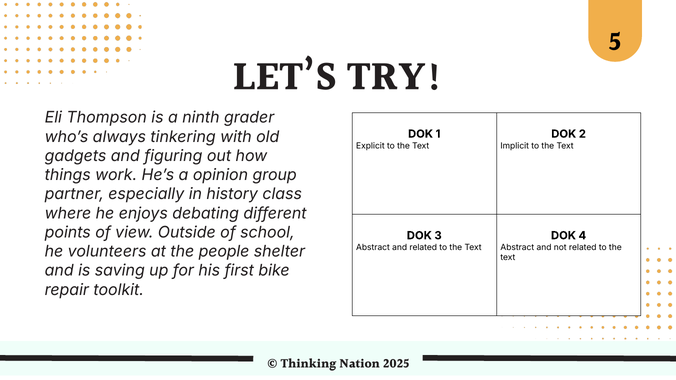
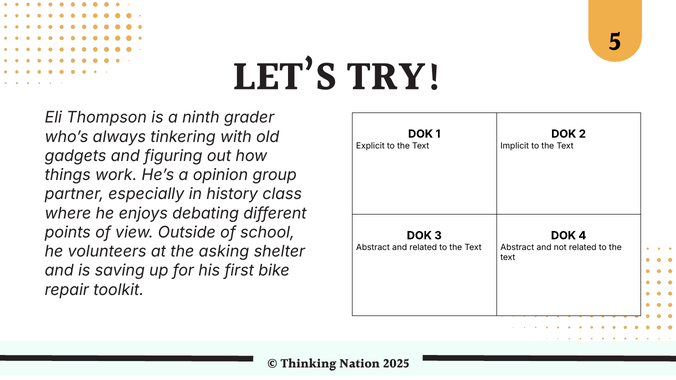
people: people -> asking
